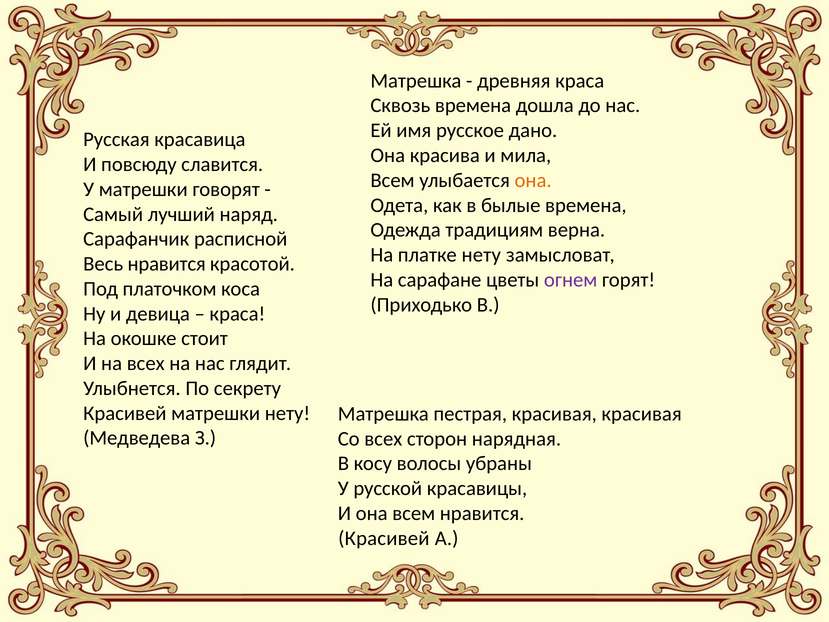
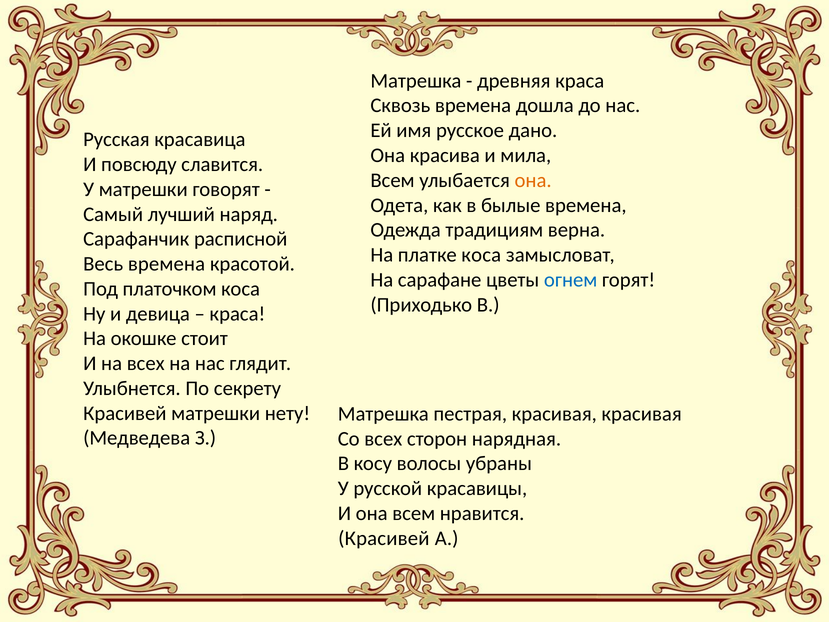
платке нету: нету -> коса
Весь нравится: нравится -> времена
огнем colour: purple -> blue
